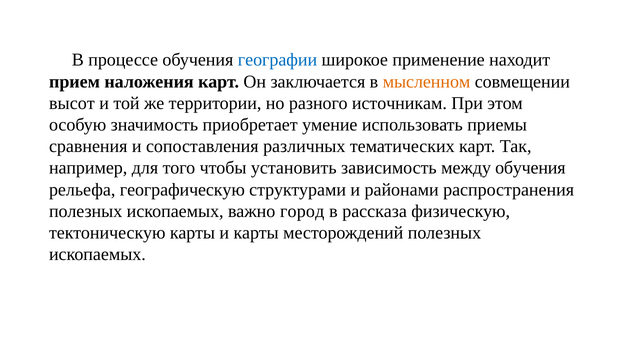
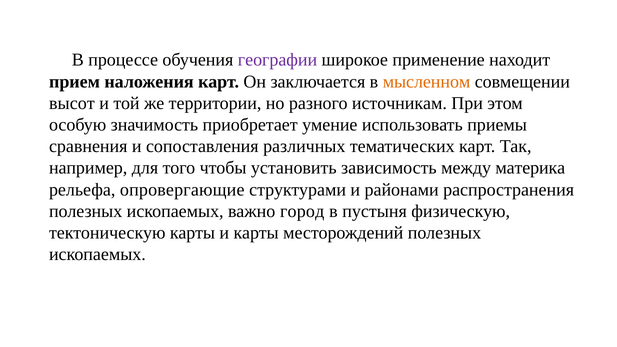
географии colour: blue -> purple
между обучения: обучения -> материка
географическую: географическую -> опровергающие
рассказа: рассказа -> пустыня
